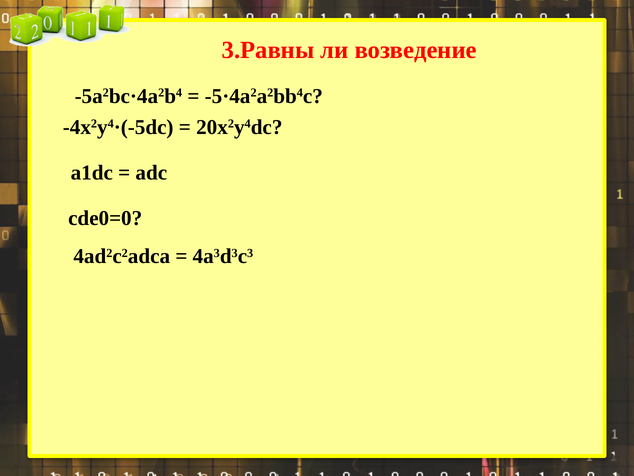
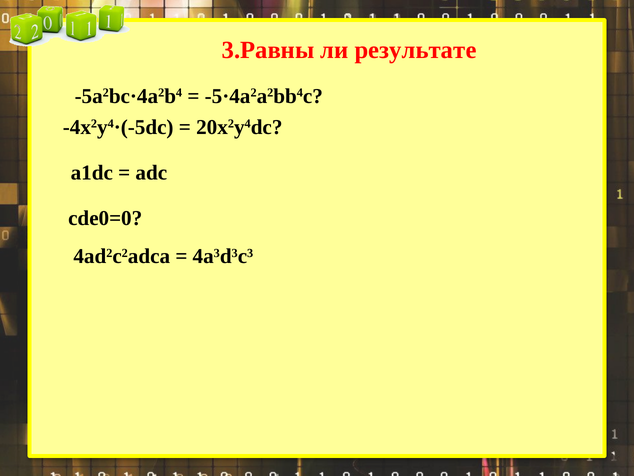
возведение: возведение -> результате
